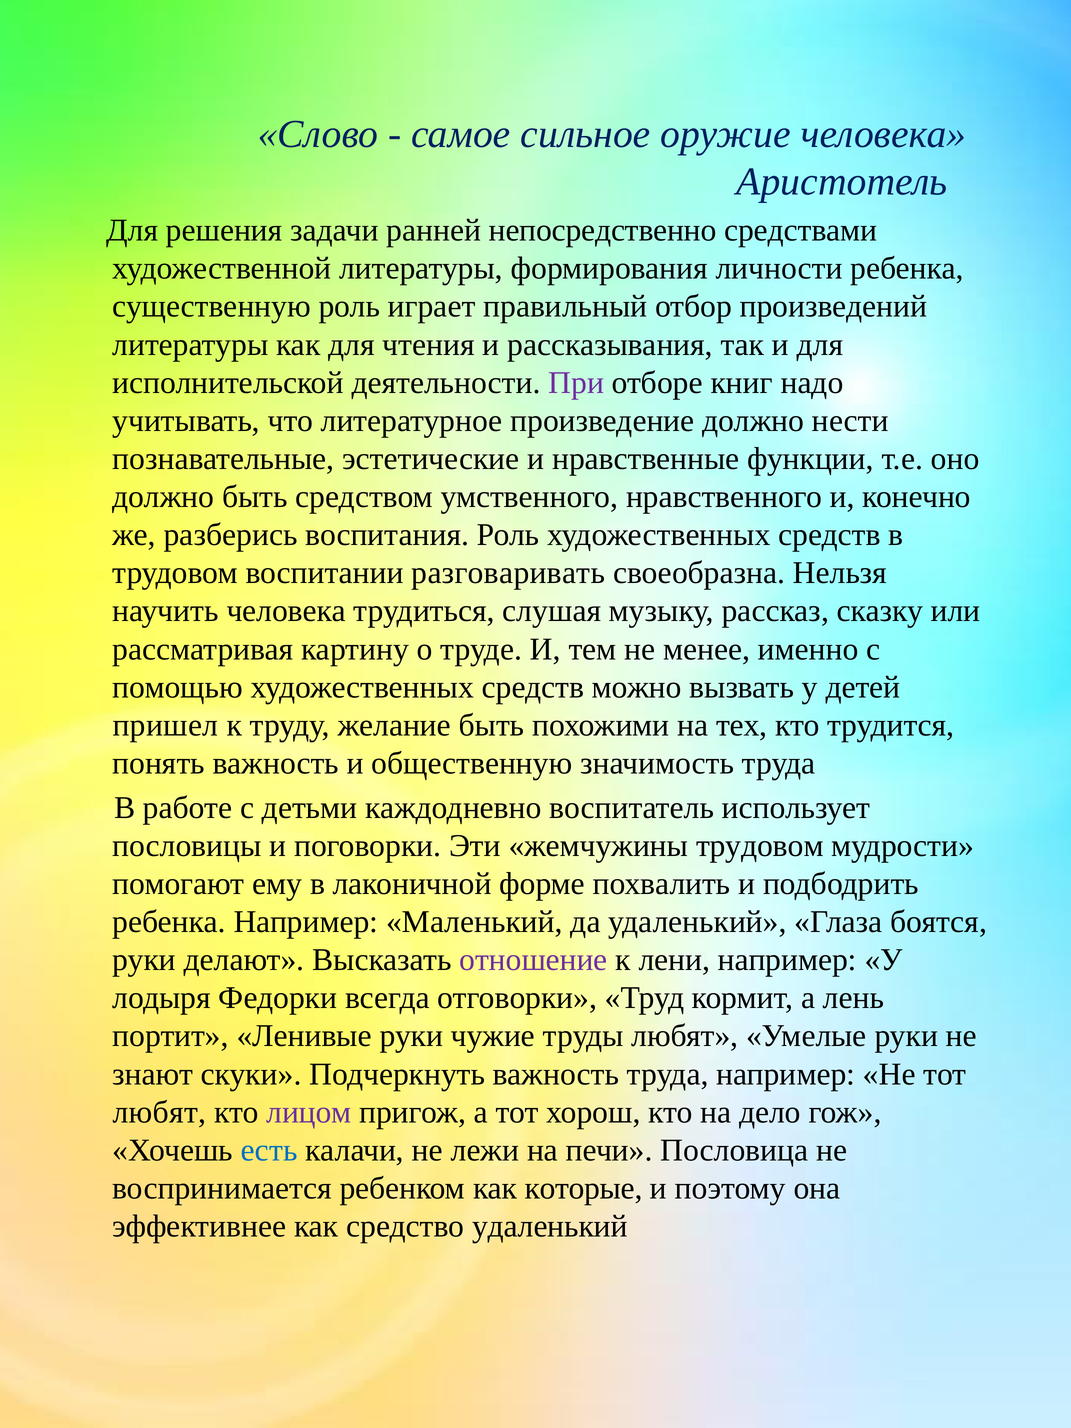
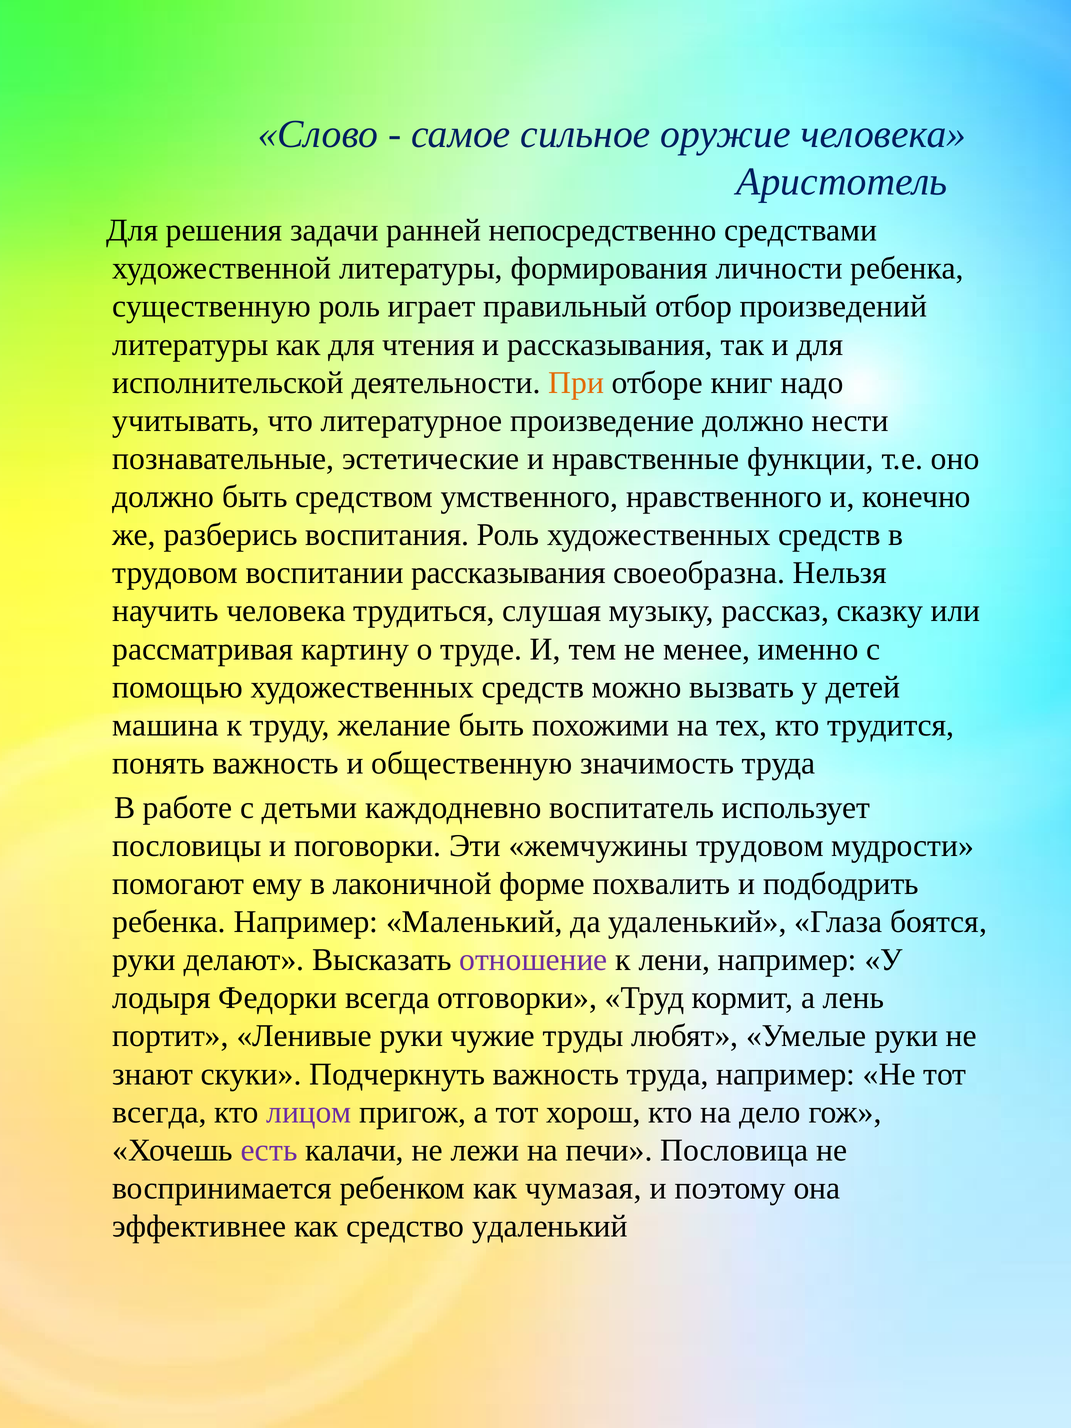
При colour: purple -> orange
воспитании разговаривать: разговаривать -> рассказывания
пришел: пришел -> машина
любят at (159, 1112): любят -> всегда
есть colour: blue -> purple
которые: которые -> чумазая
